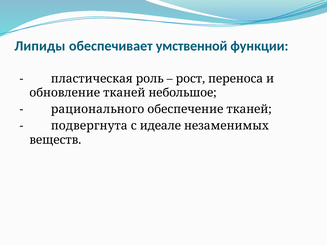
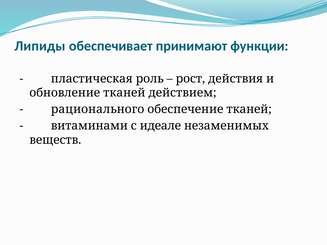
умственной: умственной -> принимают
переноса: переноса -> действия
небольшое: небольшое -> действием
подвергнута: подвергнута -> витаминами
